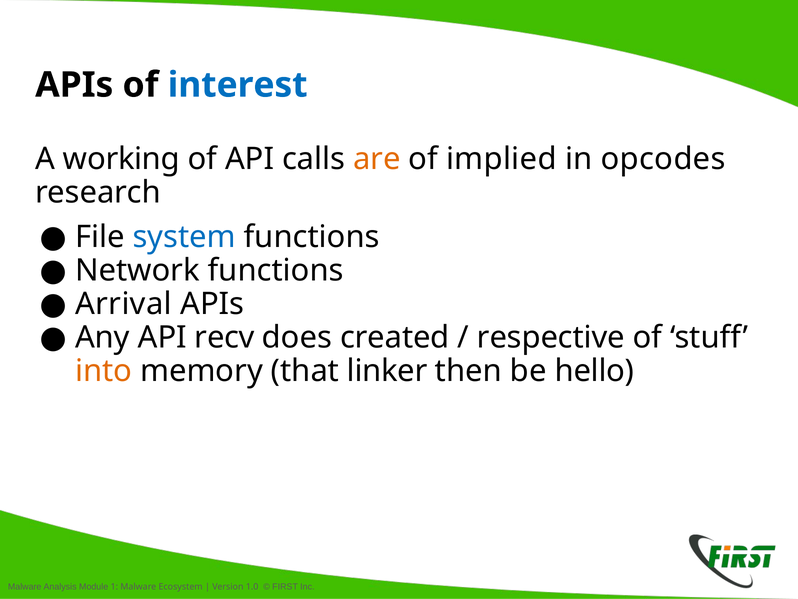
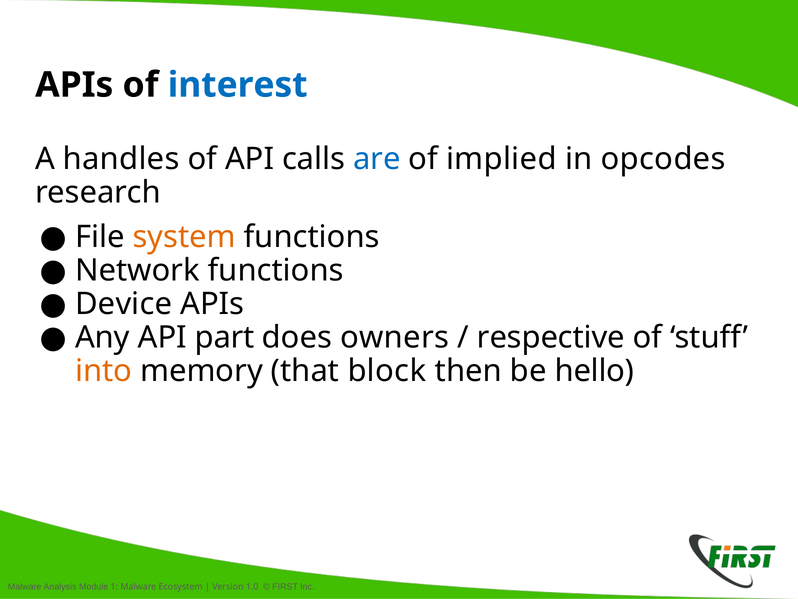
working: working -> handles
are colour: orange -> blue
system colour: blue -> orange
Arrival: Arrival -> Device
recv: recv -> part
created: created -> owners
linker: linker -> block
